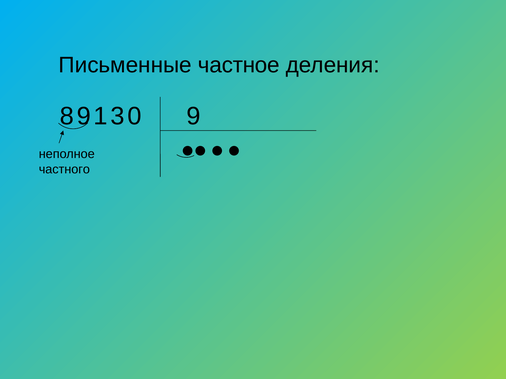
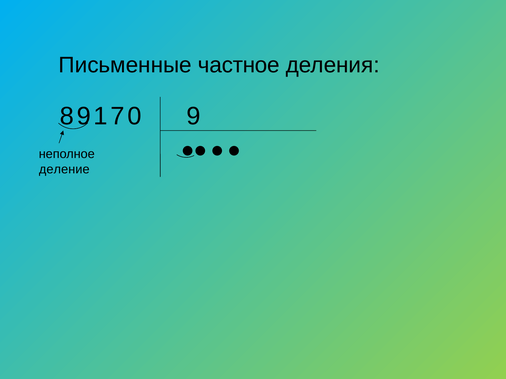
3: 3 -> 7
частного: частного -> деление
